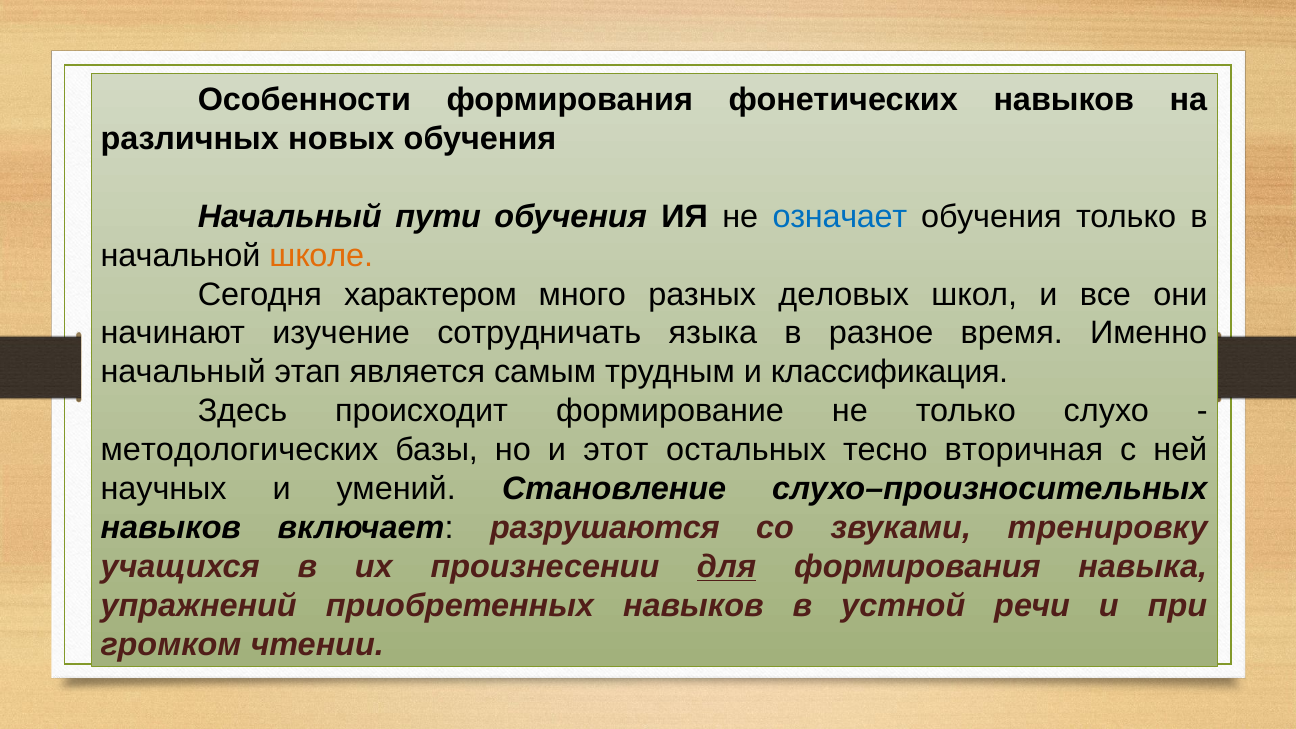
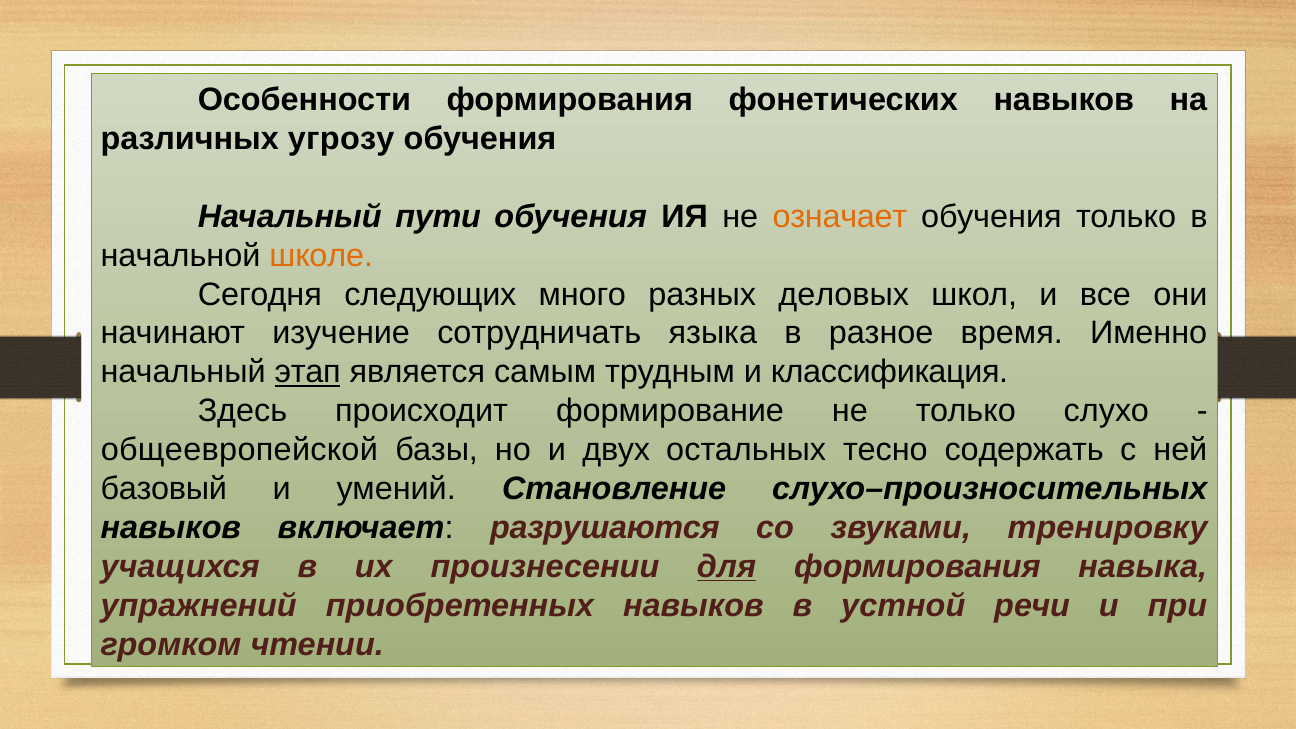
новых: новых -> угрозу
означает colour: blue -> orange
характером: характером -> следующих
этап underline: none -> present
методологических: методологических -> общеевропейской
этот: этот -> двух
вторичная: вторичная -> содержать
научных: научных -> базовый
